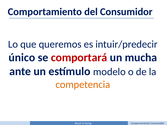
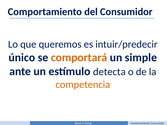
comportará colour: red -> orange
mucha: mucha -> simple
modelo: modelo -> detecta
